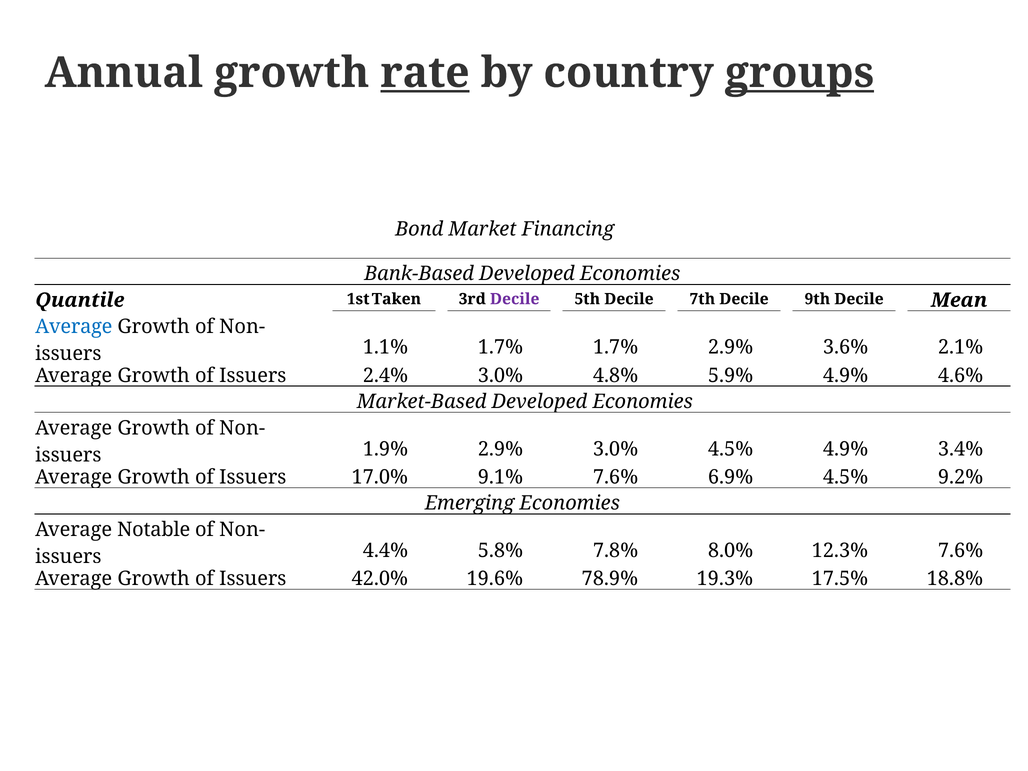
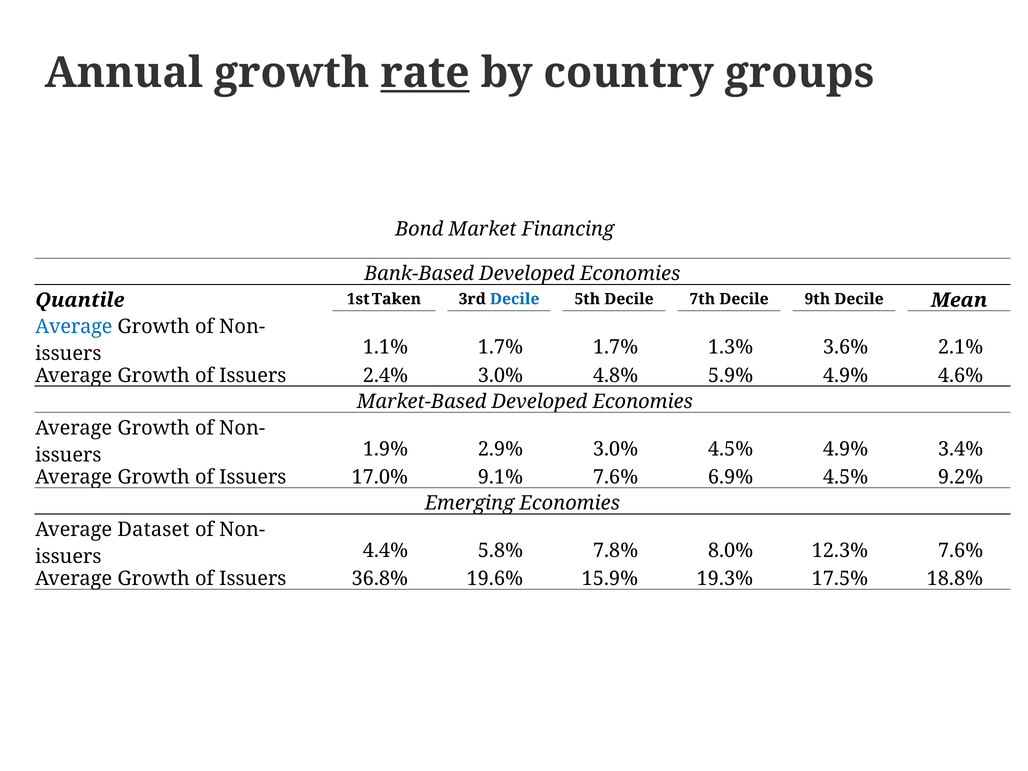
groups underline: present -> none
Decile at (515, 299) colour: purple -> blue
1.7% 2.9%: 2.9% -> 1.3%
Notable: Notable -> Dataset
42.0%: 42.0% -> 36.8%
78.9%: 78.9% -> 15.9%
